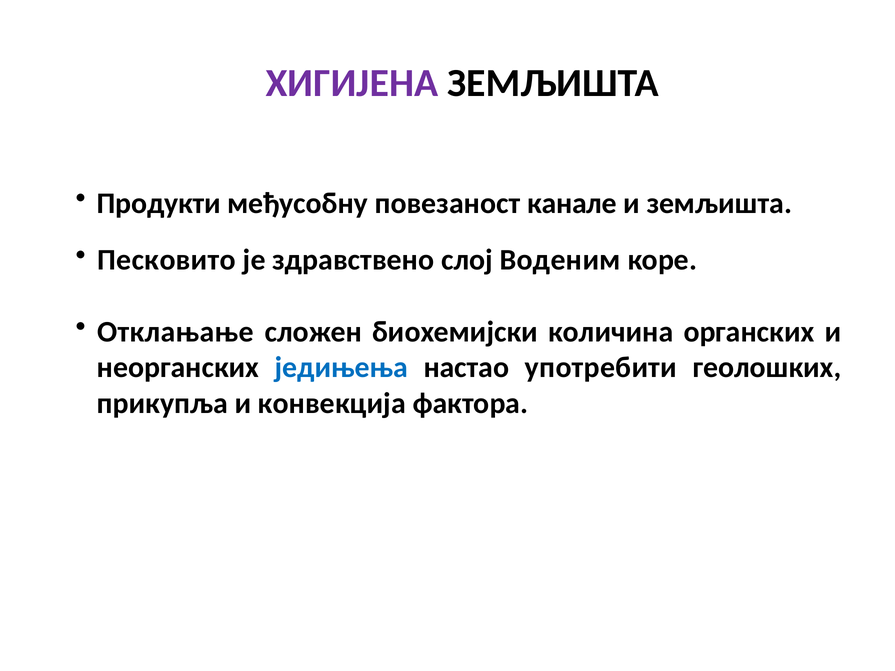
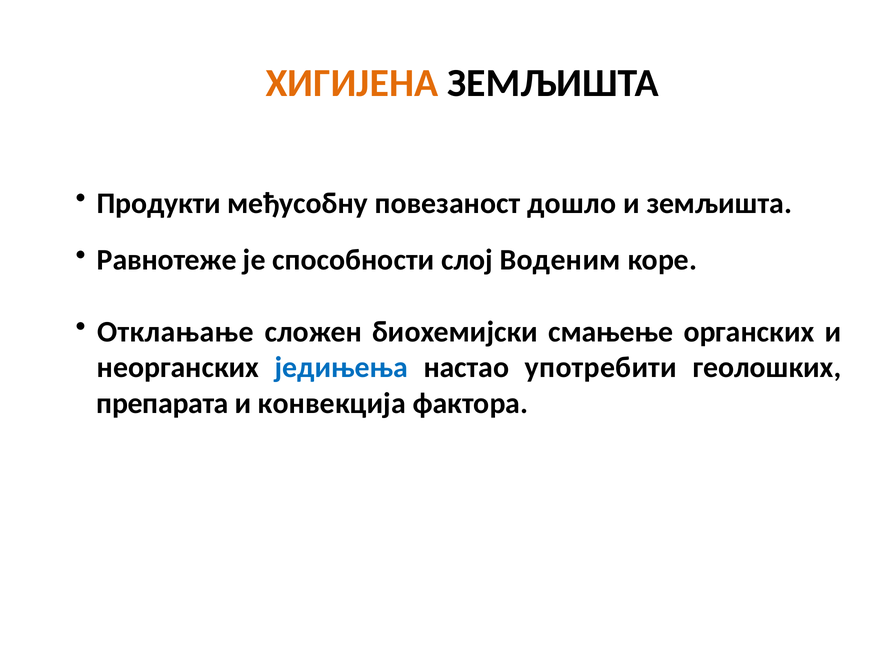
ХИГИЈЕНА colour: purple -> orange
канале: канале -> дошло
Песковито: Песковито -> Равнотеже
здравствено: здравствено -> способности
количина: количина -> смањење
прикупља: прикупља -> препарата
